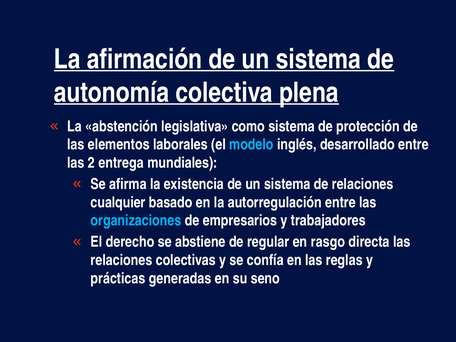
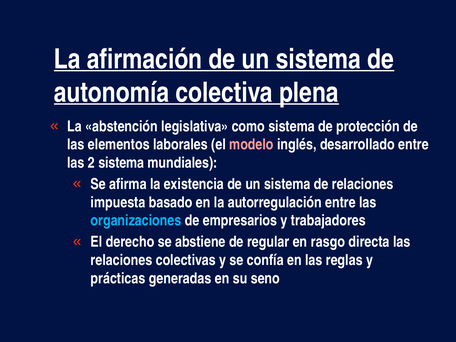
modelo colour: light blue -> pink
2 entrega: entrega -> sistema
cualquier: cualquier -> impuesta
